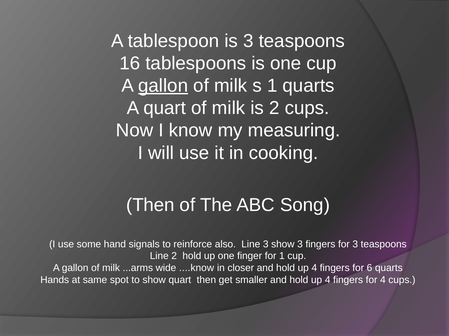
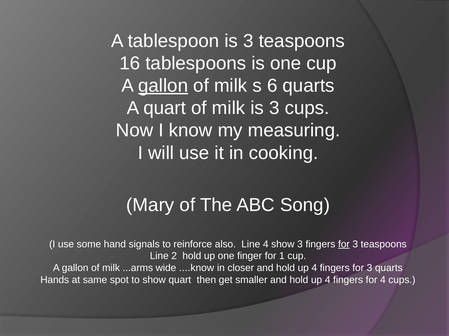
s 1: 1 -> 6
milk is 2: 2 -> 3
Then at (150, 206): Then -> Mary
Line 3: 3 -> 4
for at (344, 245) underline: none -> present
4 fingers for 6: 6 -> 3
